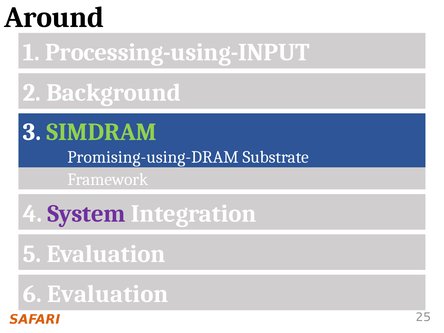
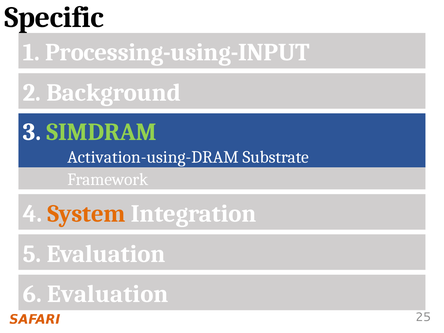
Around: Around -> Specific
Promising-using-DRAM: Promising-using-DRAM -> Activation-using-DRAM
System colour: purple -> orange
